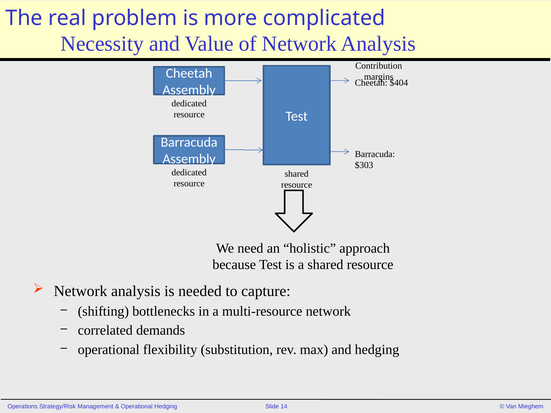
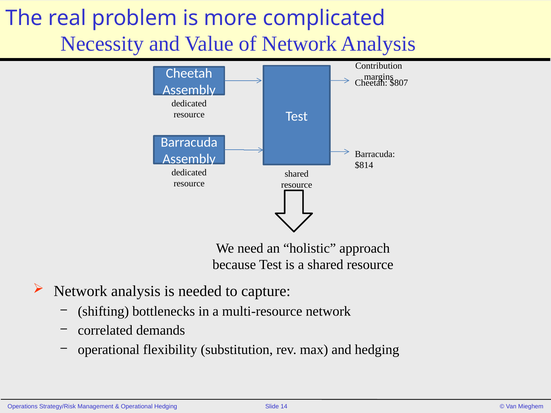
$404: $404 -> $807
$303: $303 -> $814
